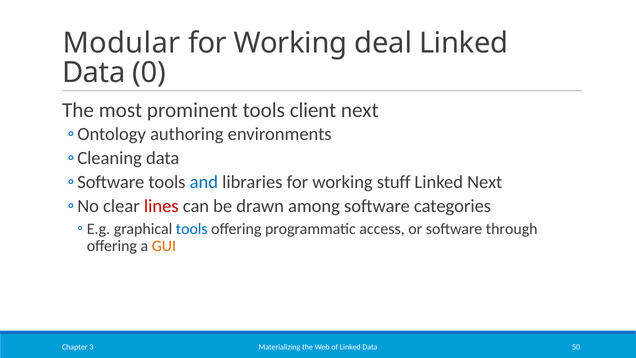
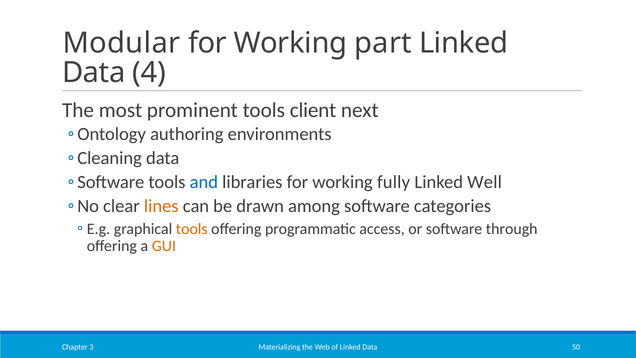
deal: deal -> part
0: 0 -> 4
stuff: stuff -> fully
Linked Next: Next -> Well
lines colour: red -> orange
tools at (192, 229) colour: blue -> orange
